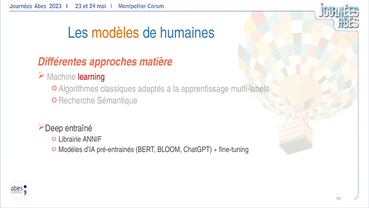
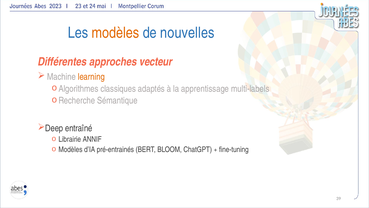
humaines: humaines -> nouvelles
matière: matière -> vecteur
learning colour: red -> orange
